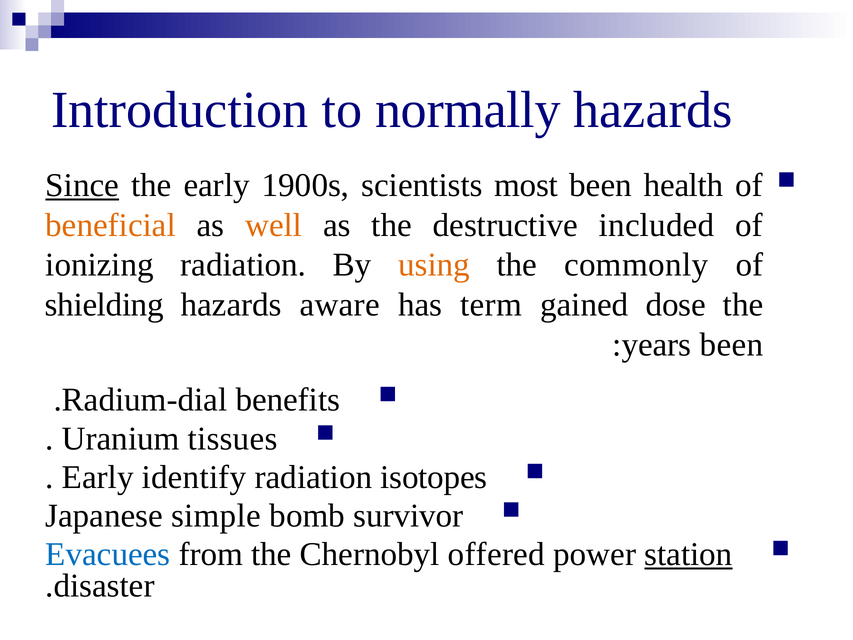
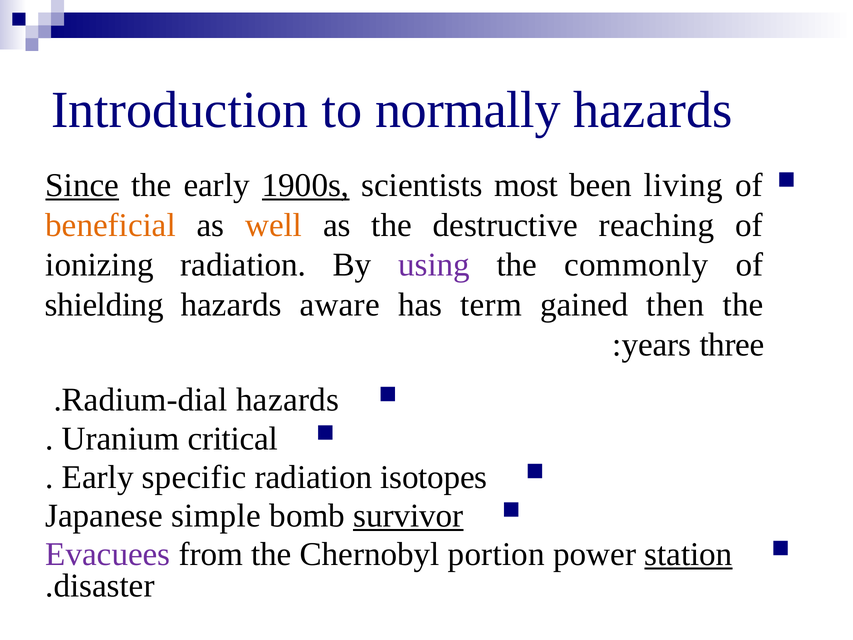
1900s underline: none -> present
health: health -> living
included: included -> reaching
using colour: orange -> purple
dose: dose -> then
years been: been -> three
Radium-dial benefits: benefits -> hazards
tissues: tissues -> critical
identify: identify -> specific
survivor underline: none -> present
Evacuees colour: blue -> purple
offered: offered -> portion
